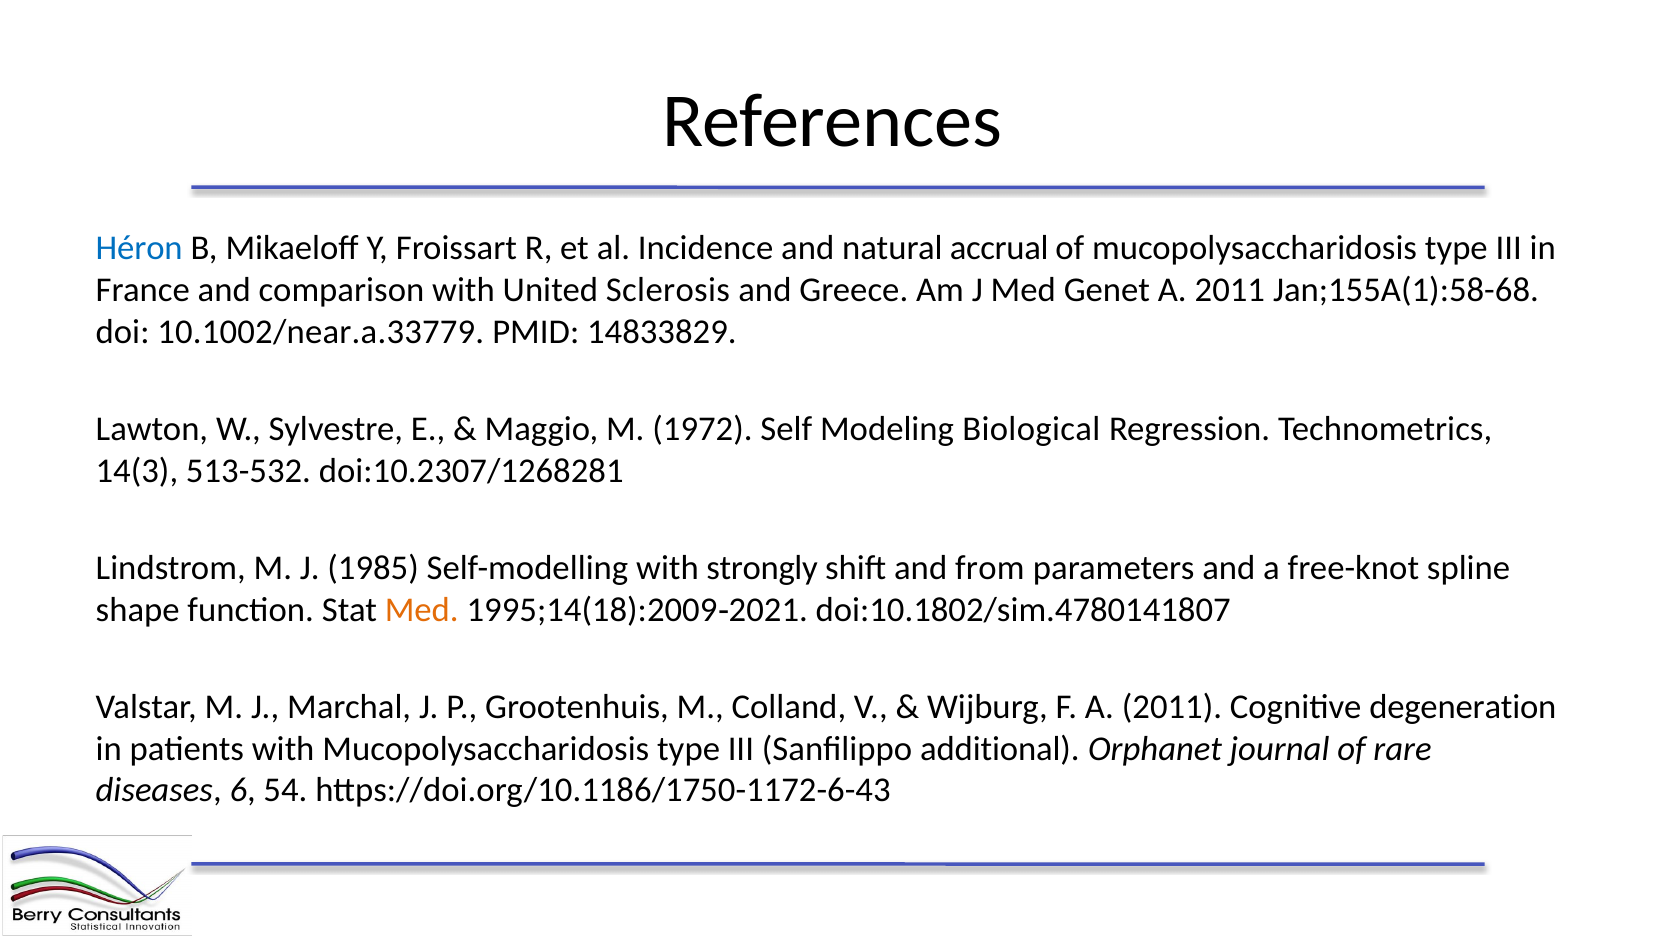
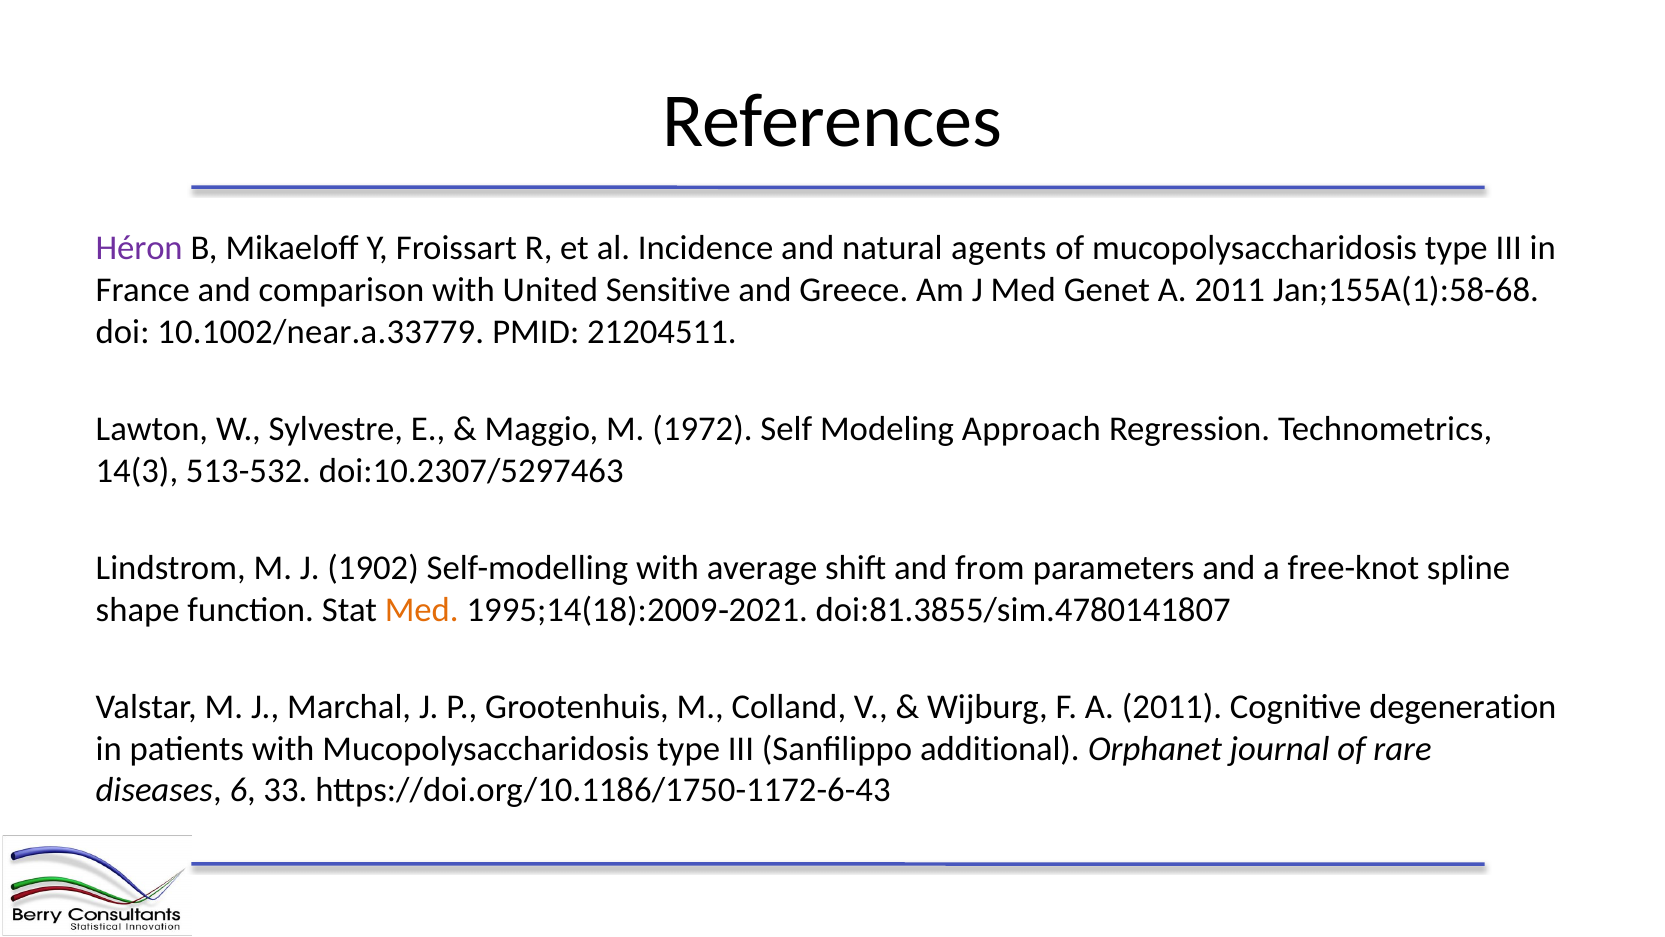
Héron colour: blue -> purple
accrual: accrual -> agents
Sclerosis: Sclerosis -> Sensitive
14833829: 14833829 -> 21204511
Biological: Biological -> Approach
doi:10.2307/1268281: doi:10.2307/1268281 -> doi:10.2307/5297463
1985: 1985 -> 1902
strongly: strongly -> average
doi:10.1802/sim.4780141807: doi:10.1802/sim.4780141807 -> doi:81.3855/sim.4780141807
54: 54 -> 33
